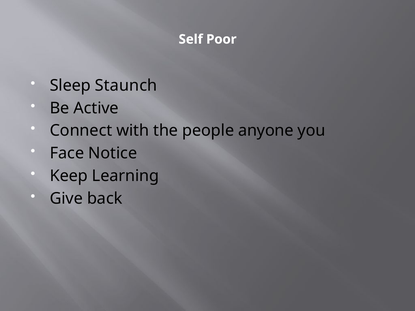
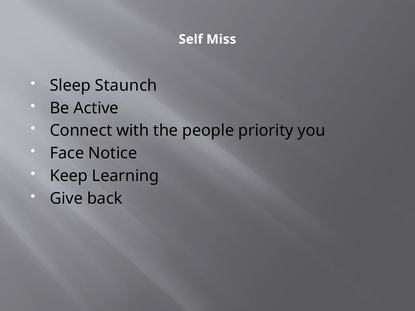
Poor: Poor -> Miss
anyone: anyone -> priority
